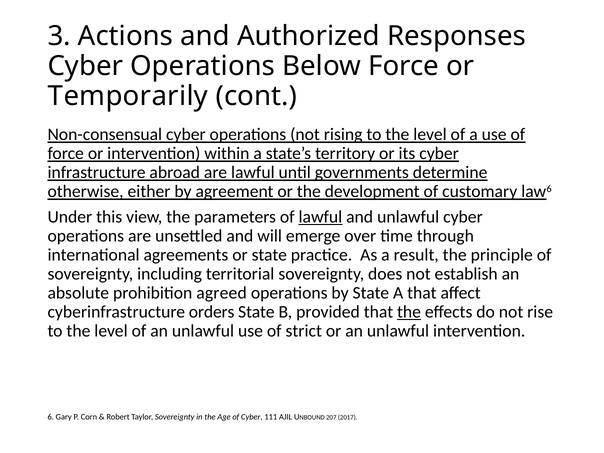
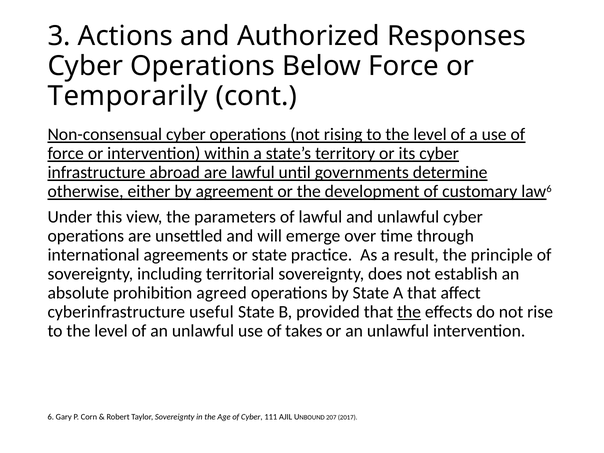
lawful at (320, 217) underline: present -> none
orders: orders -> useful
strict: strict -> takes
